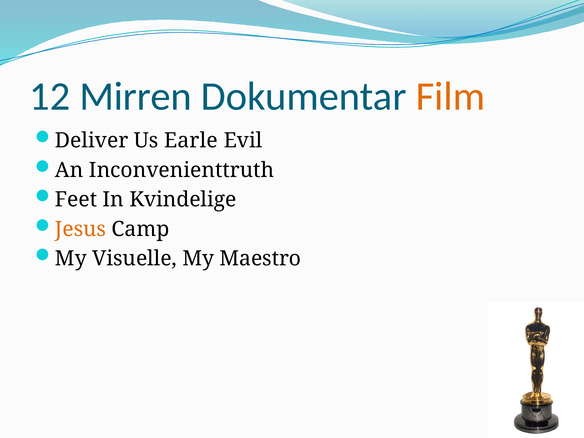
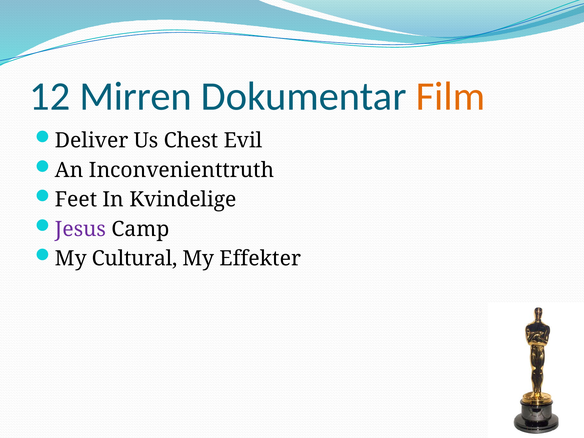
Earle: Earle -> Chest
Jesus colour: orange -> purple
Visuelle: Visuelle -> Cultural
Maestro: Maestro -> Effekter
